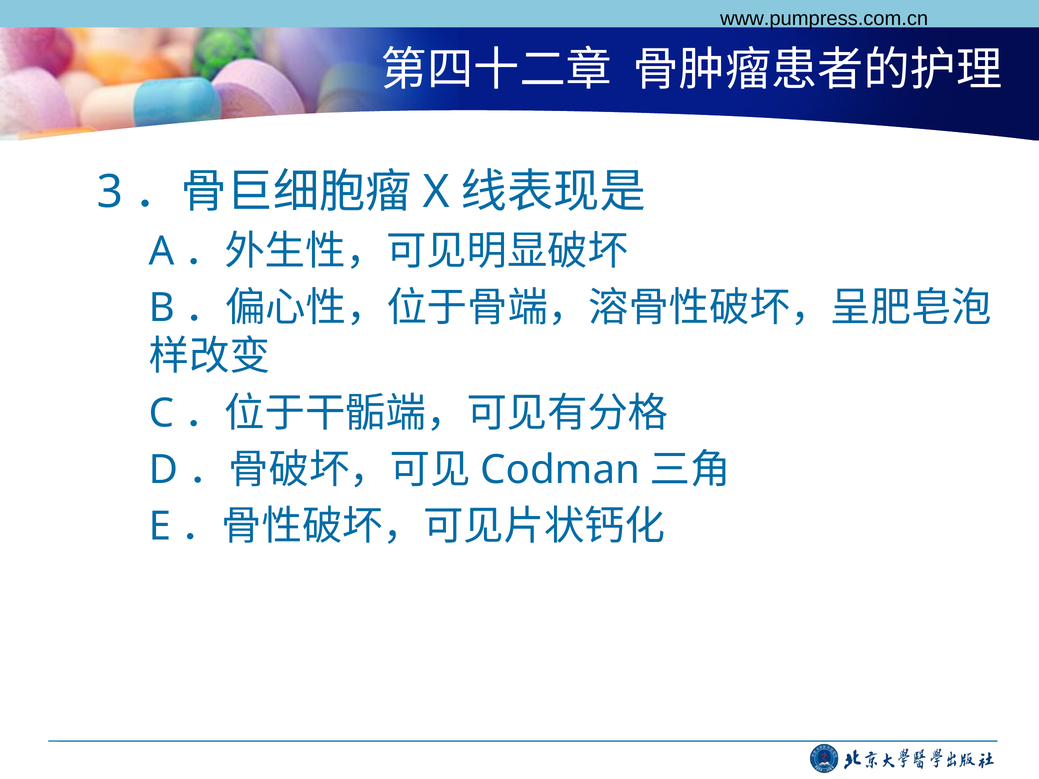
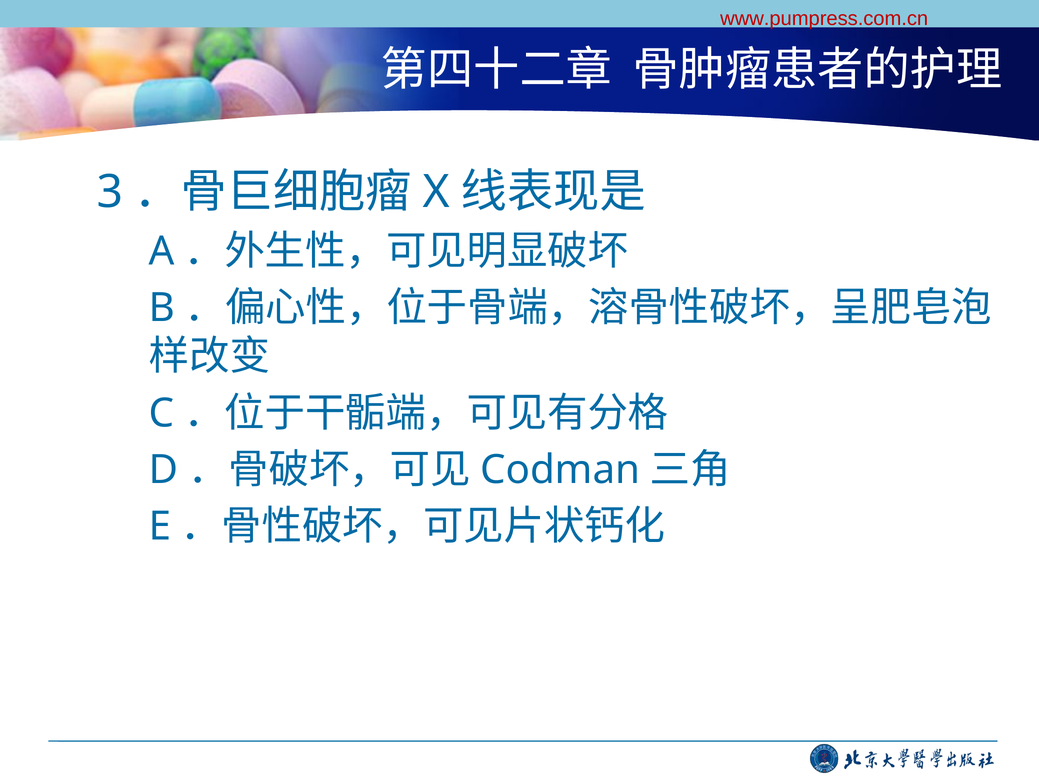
www.pumpress.com.cn colour: black -> red
